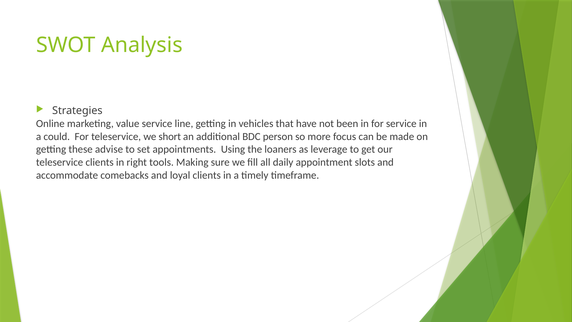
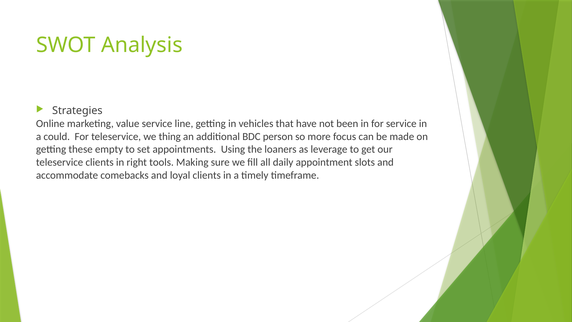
short: short -> thing
advise: advise -> empty
